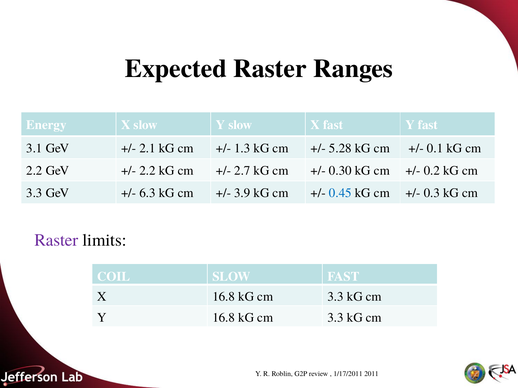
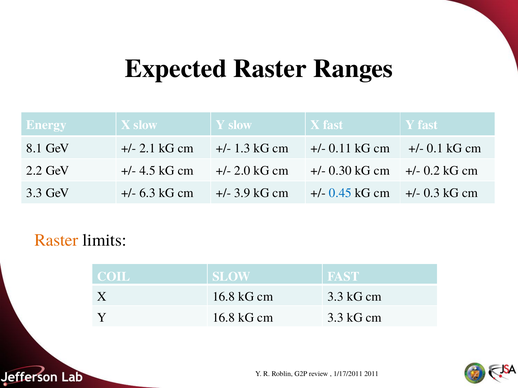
3.1: 3.1 -> 8.1
5.28: 5.28 -> 0.11
2.2 at (148, 171): 2.2 -> 4.5
2.7: 2.7 -> 2.0
Raster at (56, 240) colour: purple -> orange
